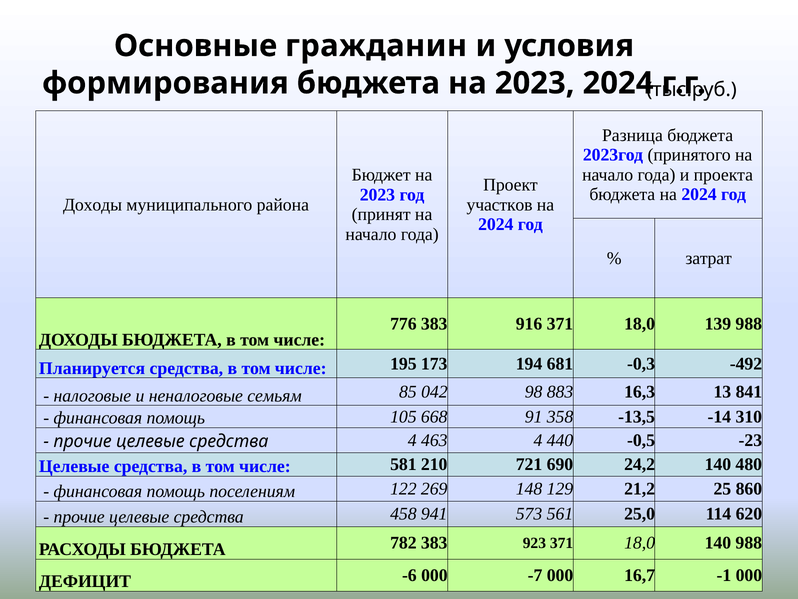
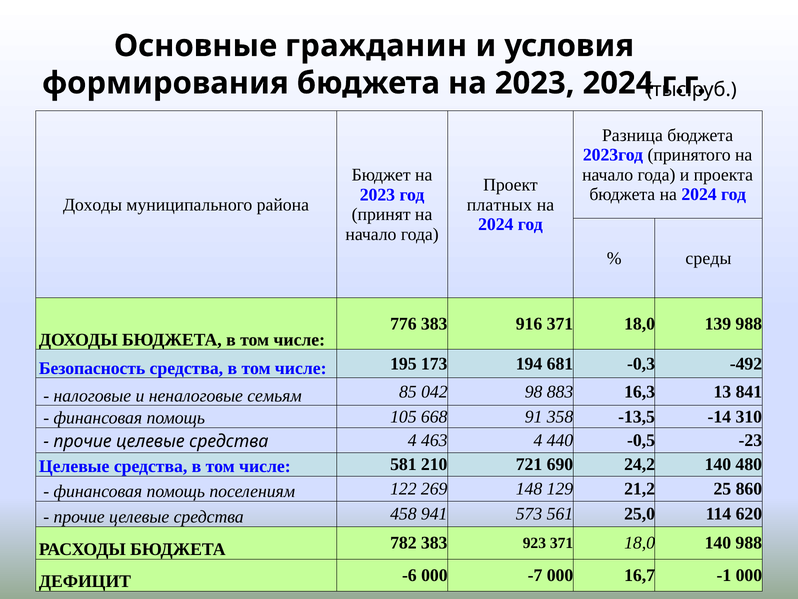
участков: участков -> платных
затрат: затрат -> среды
Планируется: Планируется -> Безопасность
